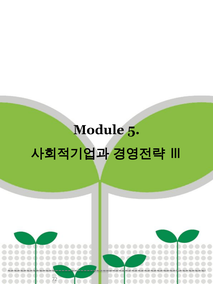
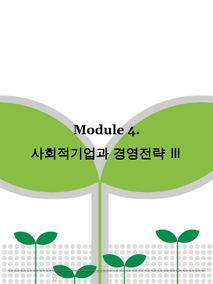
5: 5 -> 4
